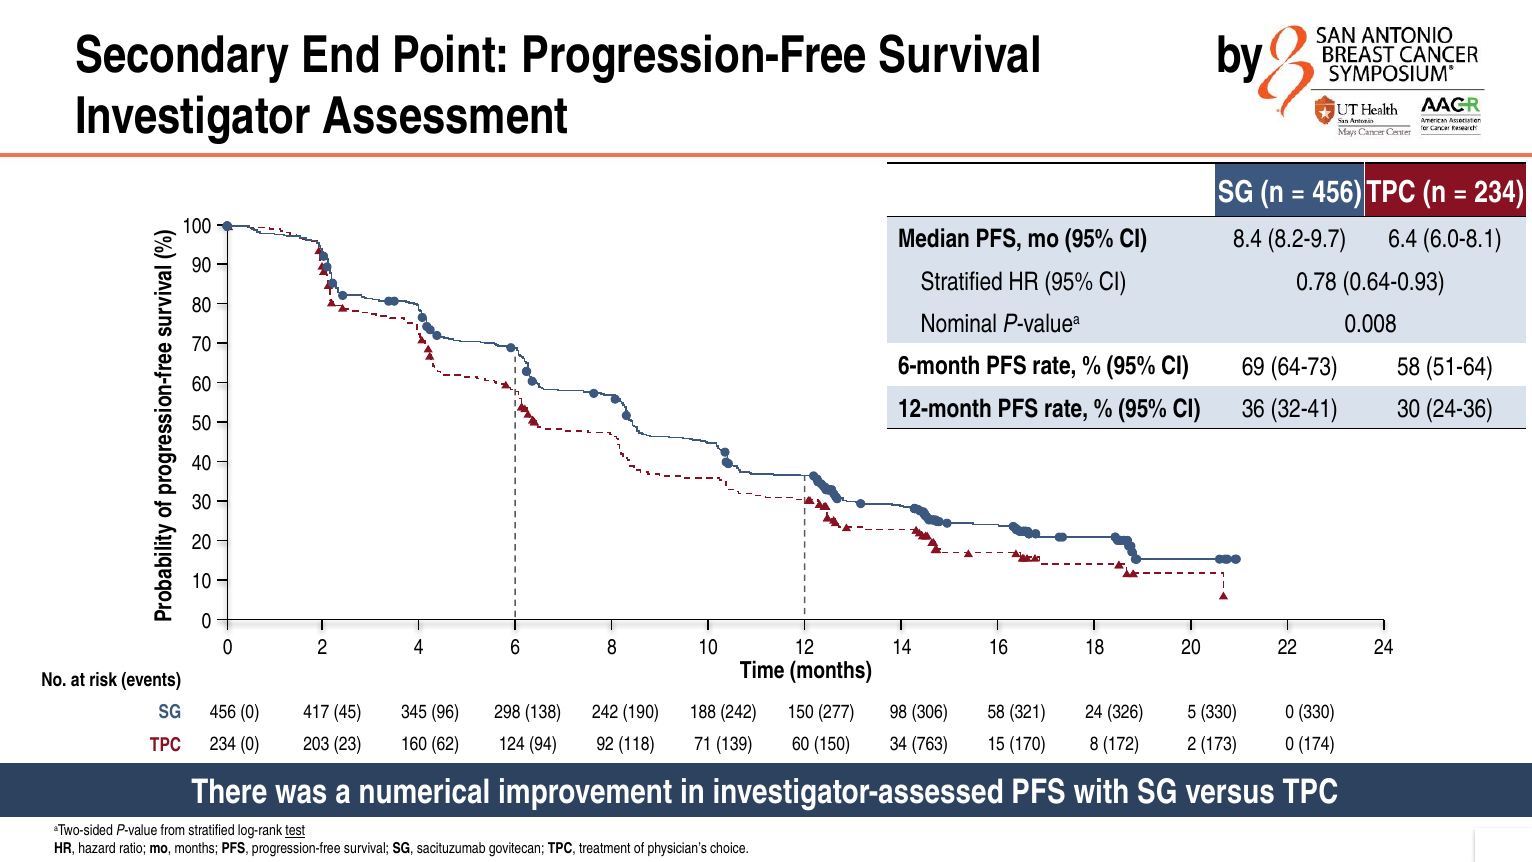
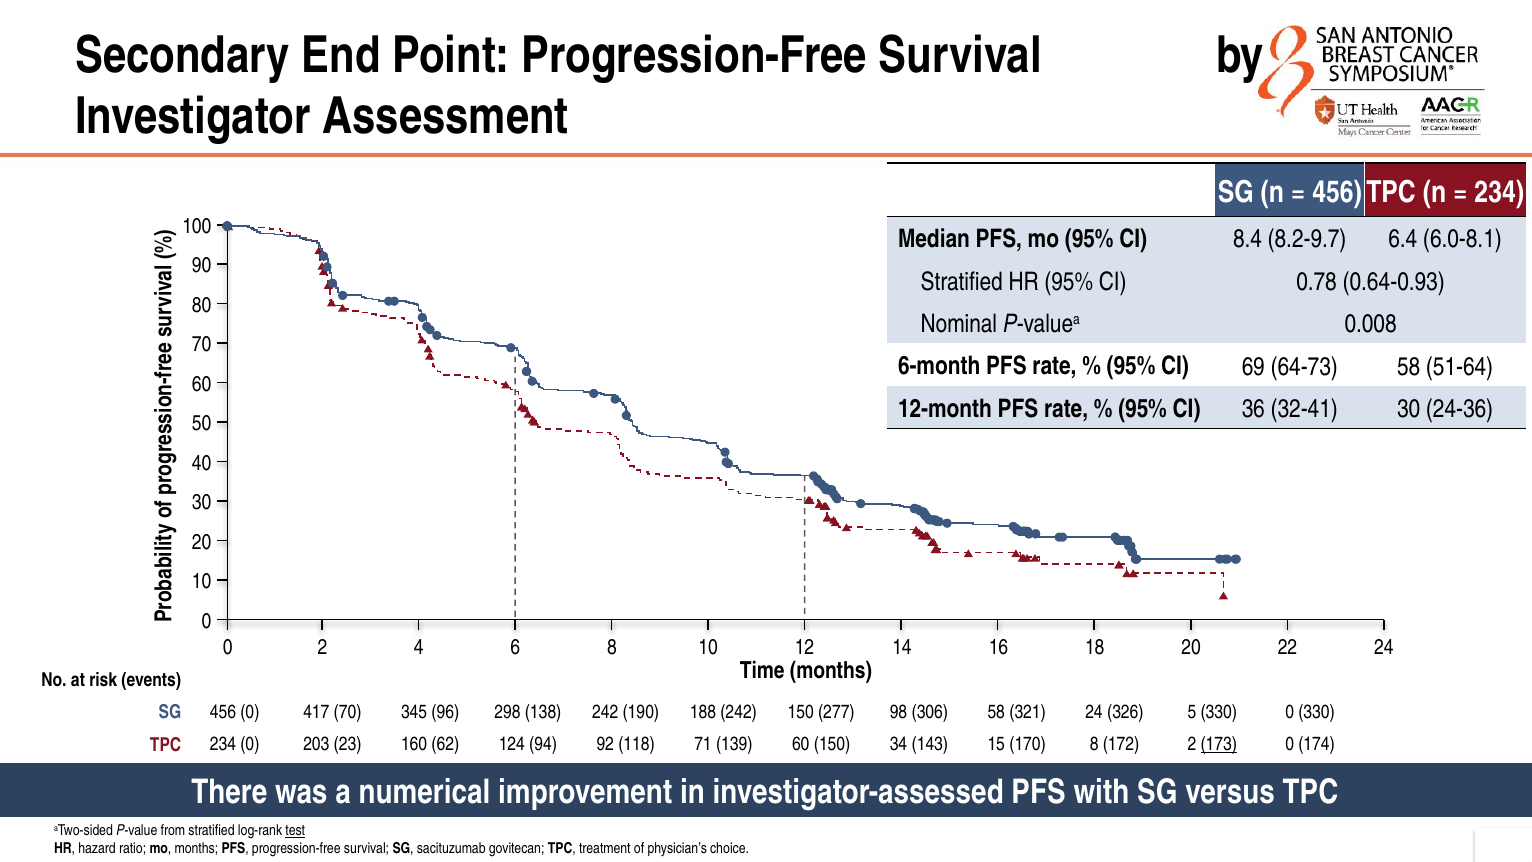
417 45: 45 -> 70
763: 763 -> 143
173 underline: none -> present
